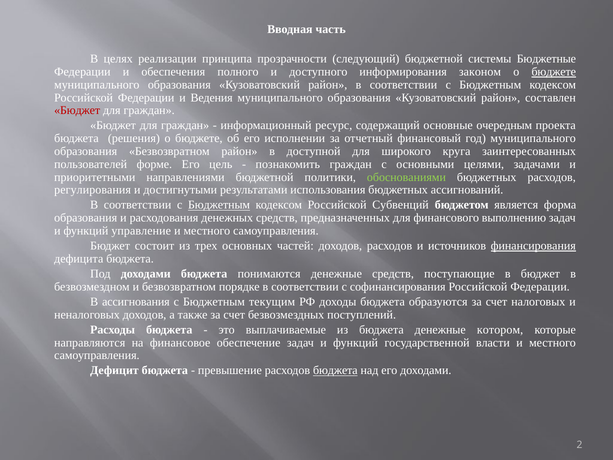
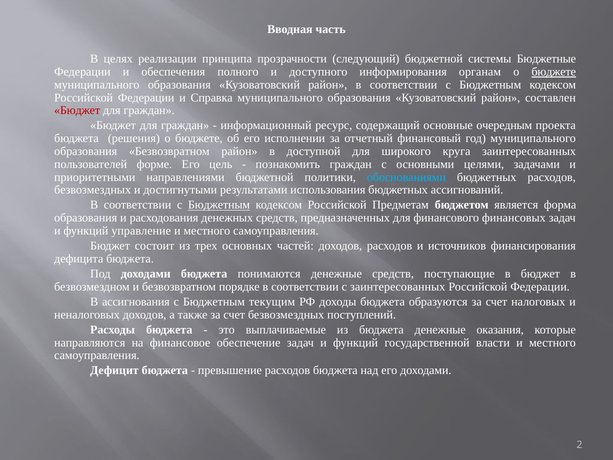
законом: законом -> органам
Ведения: Ведения -> Справка
обоснованиями colour: light green -> light blue
регулирования at (93, 190): регулирования -> безвозмездных
Субвенций: Субвенций -> Предметам
выполнению: выполнению -> финансовых
финансирования underline: present -> none
с софинансирования: софинансирования -> заинтересованных
котором: котором -> оказания
бюджета at (335, 370) underline: present -> none
